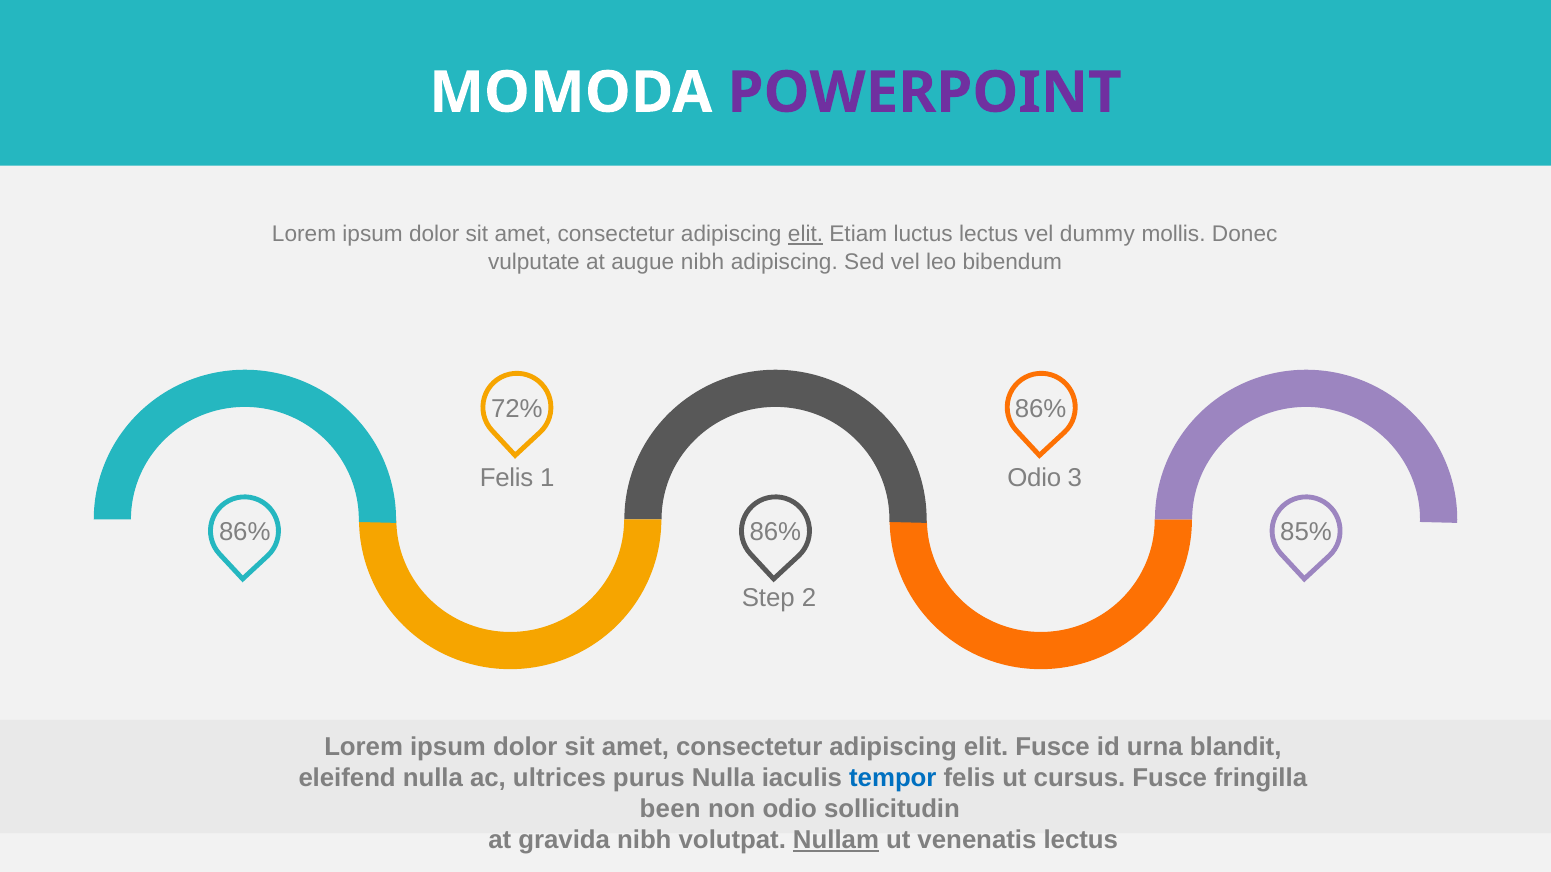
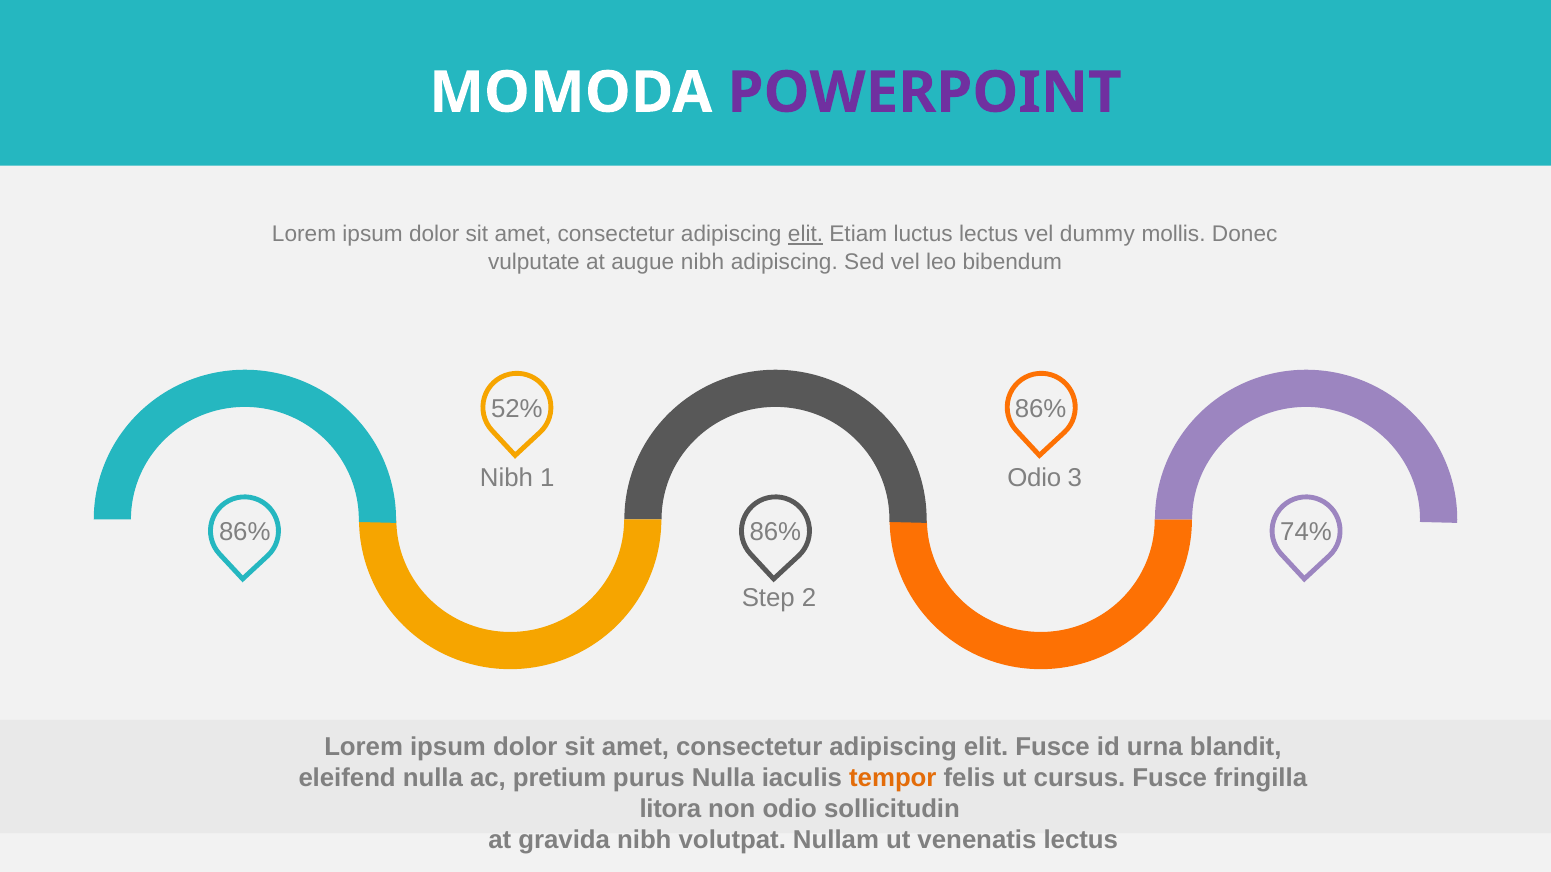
72%: 72% -> 52%
Felis at (507, 479): Felis -> Nibh
85%: 85% -> 74%
ultrices: ultrices -> pretium
tempor colour: blue -> orange
been: been -> litora
Nullam underline: present -> none
